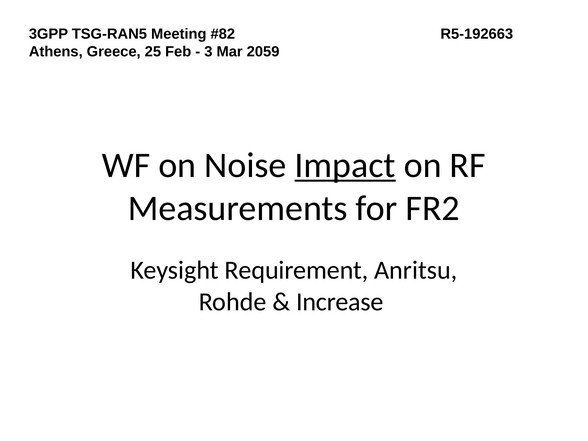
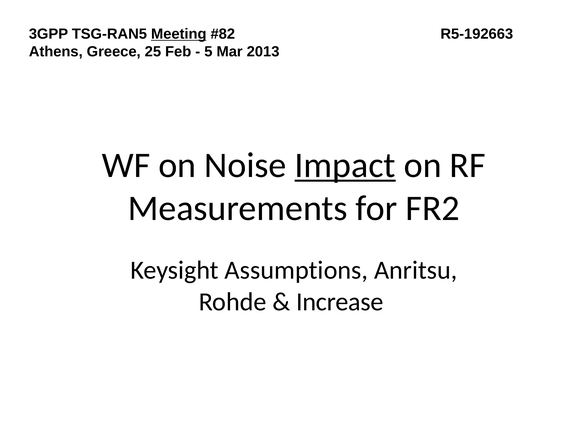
Meeting underline: none -> present
3: 3 -> 5
2059: 2059 -> 2013
Requirement: Requirement -> Assumptions
